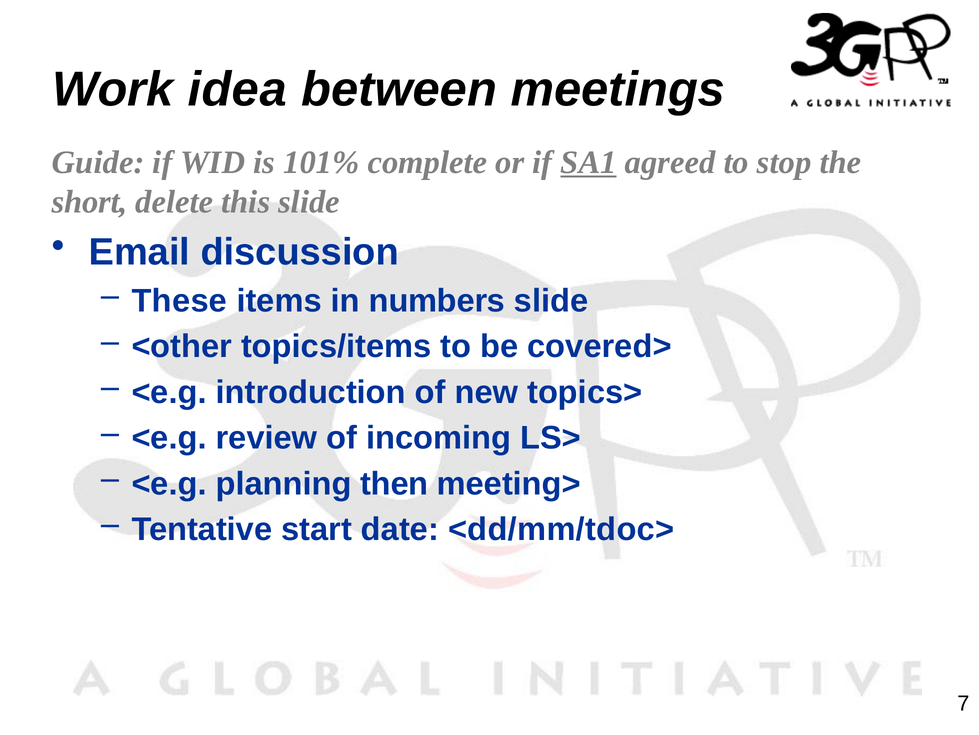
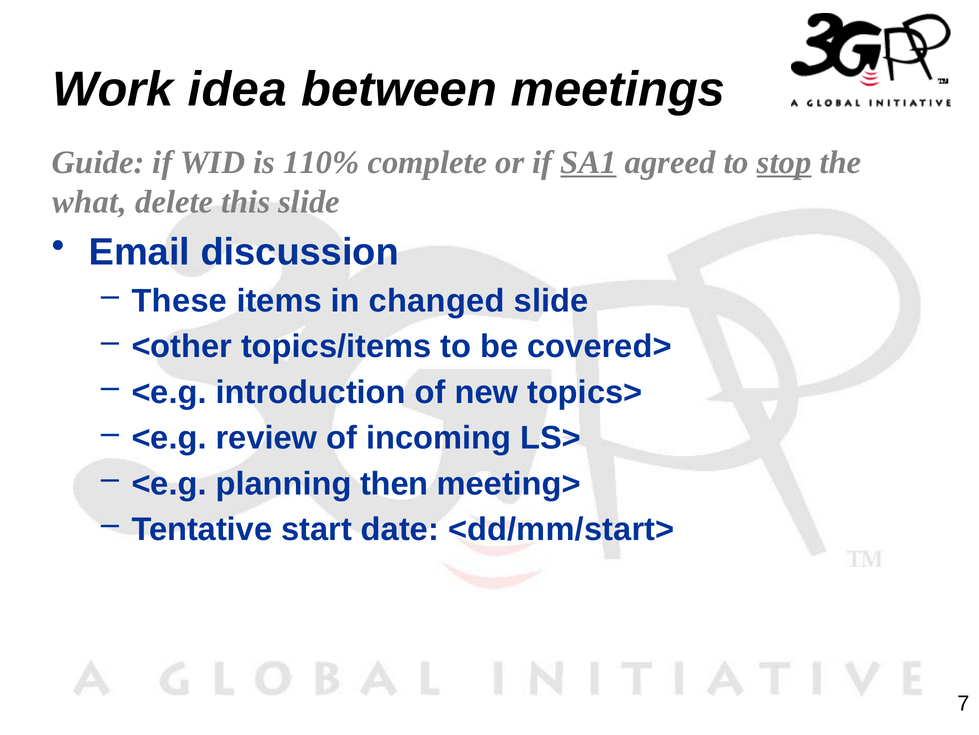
101%: 101% -> 110%
stop underline: none -> present
short: short -> what
numbers: numbers -> changed
<dd/mm/tdoc>: <dd/mm/tdoc> -> <dd/mm/start>
